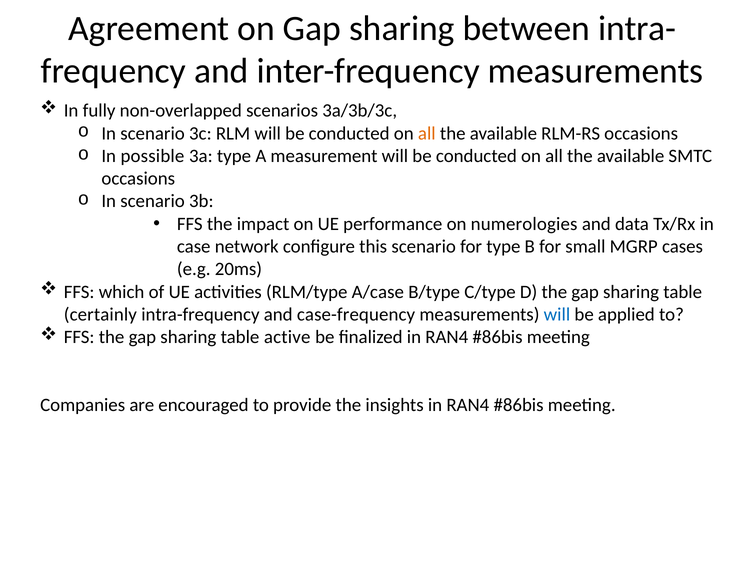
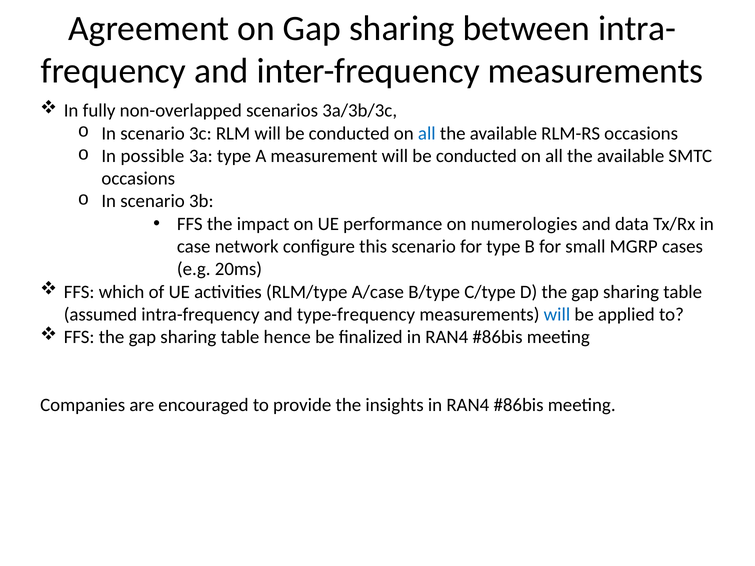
all at (427, 133) colour: orange -> blue
certainly: certainly -> assumed
case-frequency: case-frequency -> type-frequency
active: active -> hence
